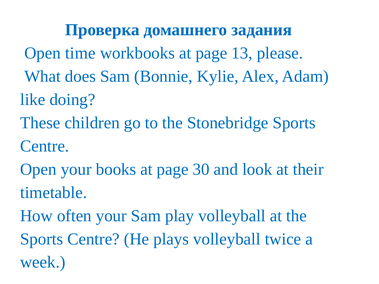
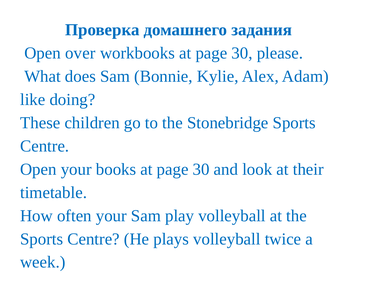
time: time -> over
workbooks at page 13: 13 -> 30
